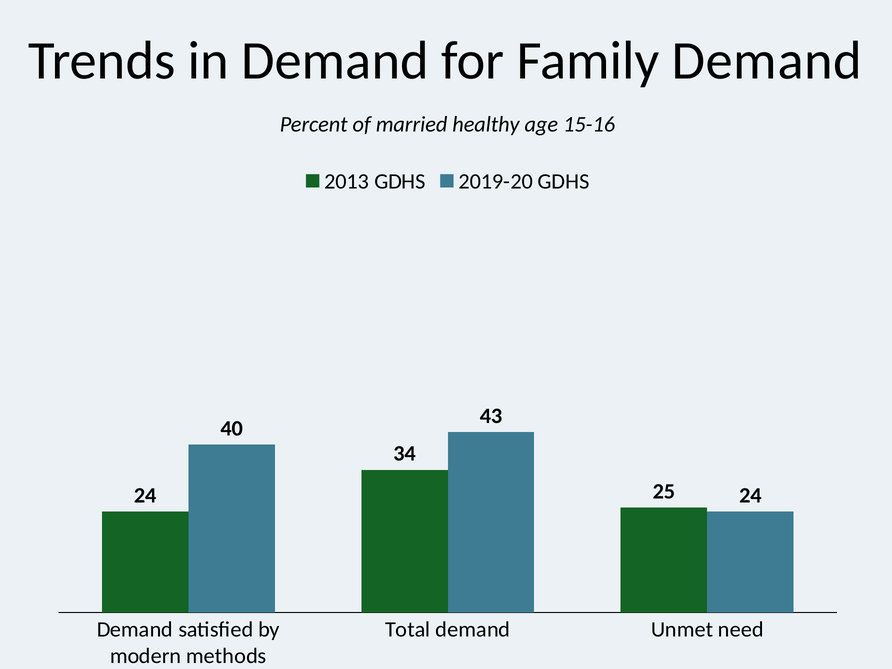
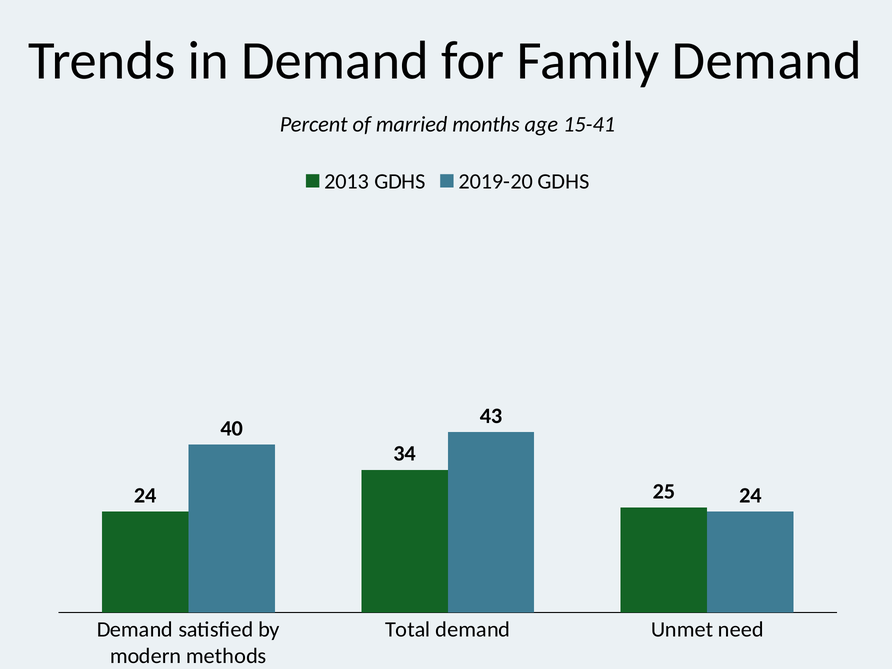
healthy: healthy -> months
15-16: 15-16 -> 15-41
